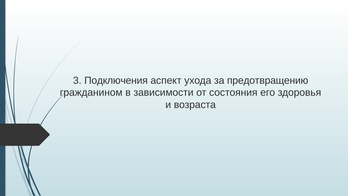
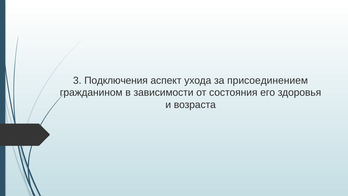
предотвращению: предотвращению -> присоединением
